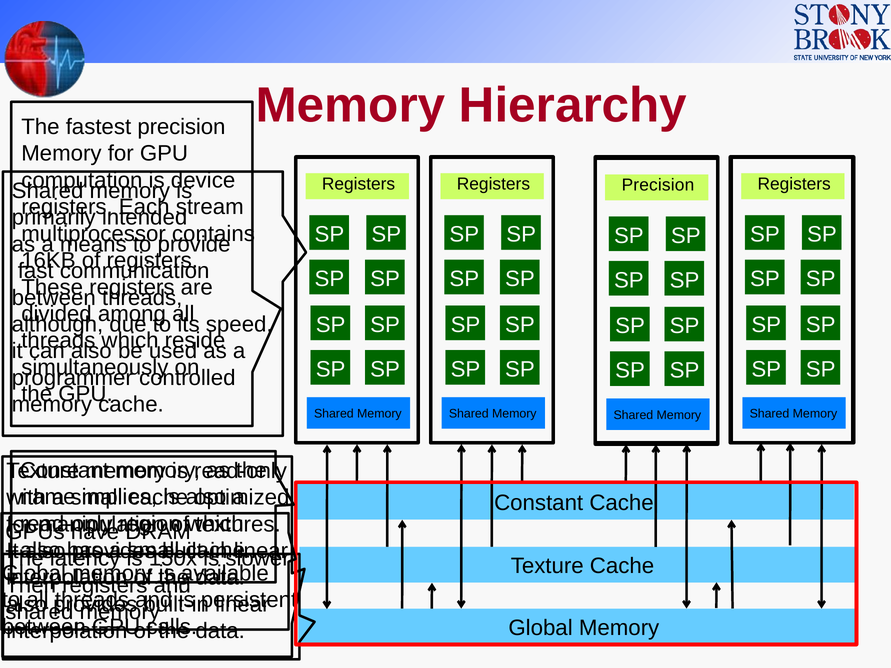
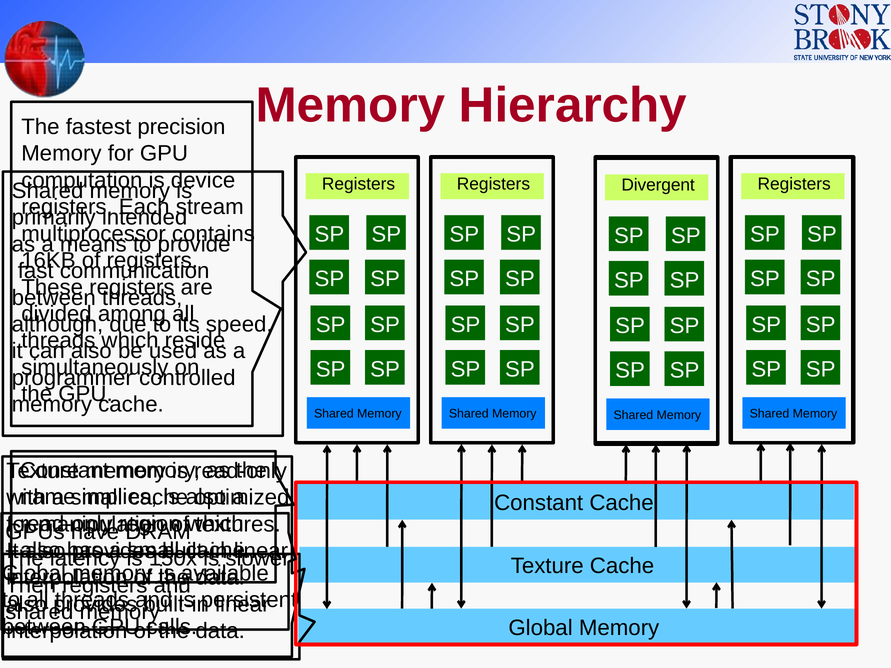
Precision at (658, 185): Precision -> Divergent
